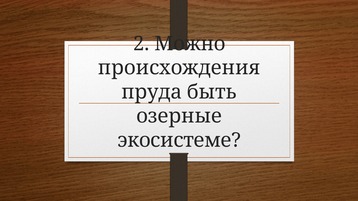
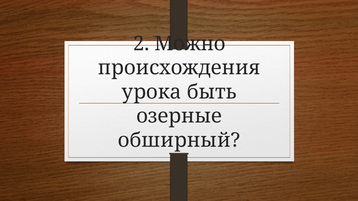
пруда: пруда -> урока
экосистеме: экосистеме -> обширный
